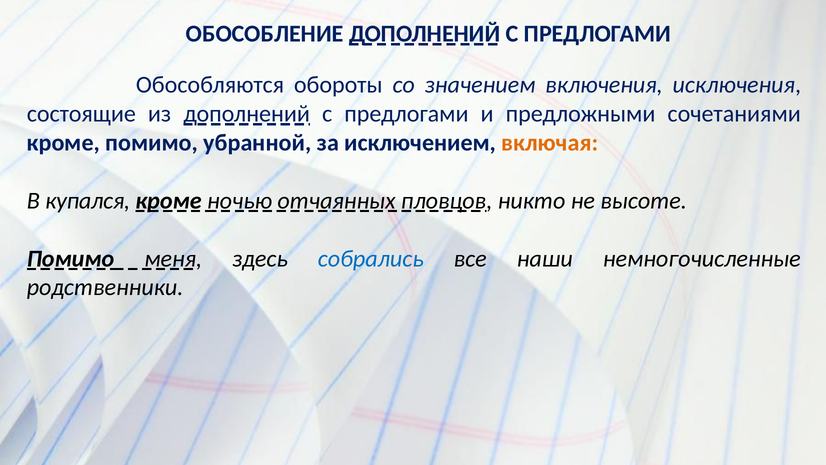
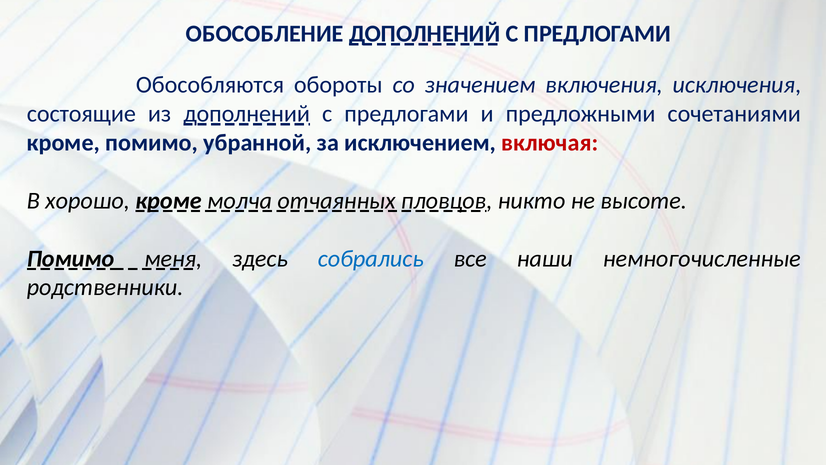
включая colour: orange -> red
купался: купался -> хорошо
ночью: ночью -> молча
